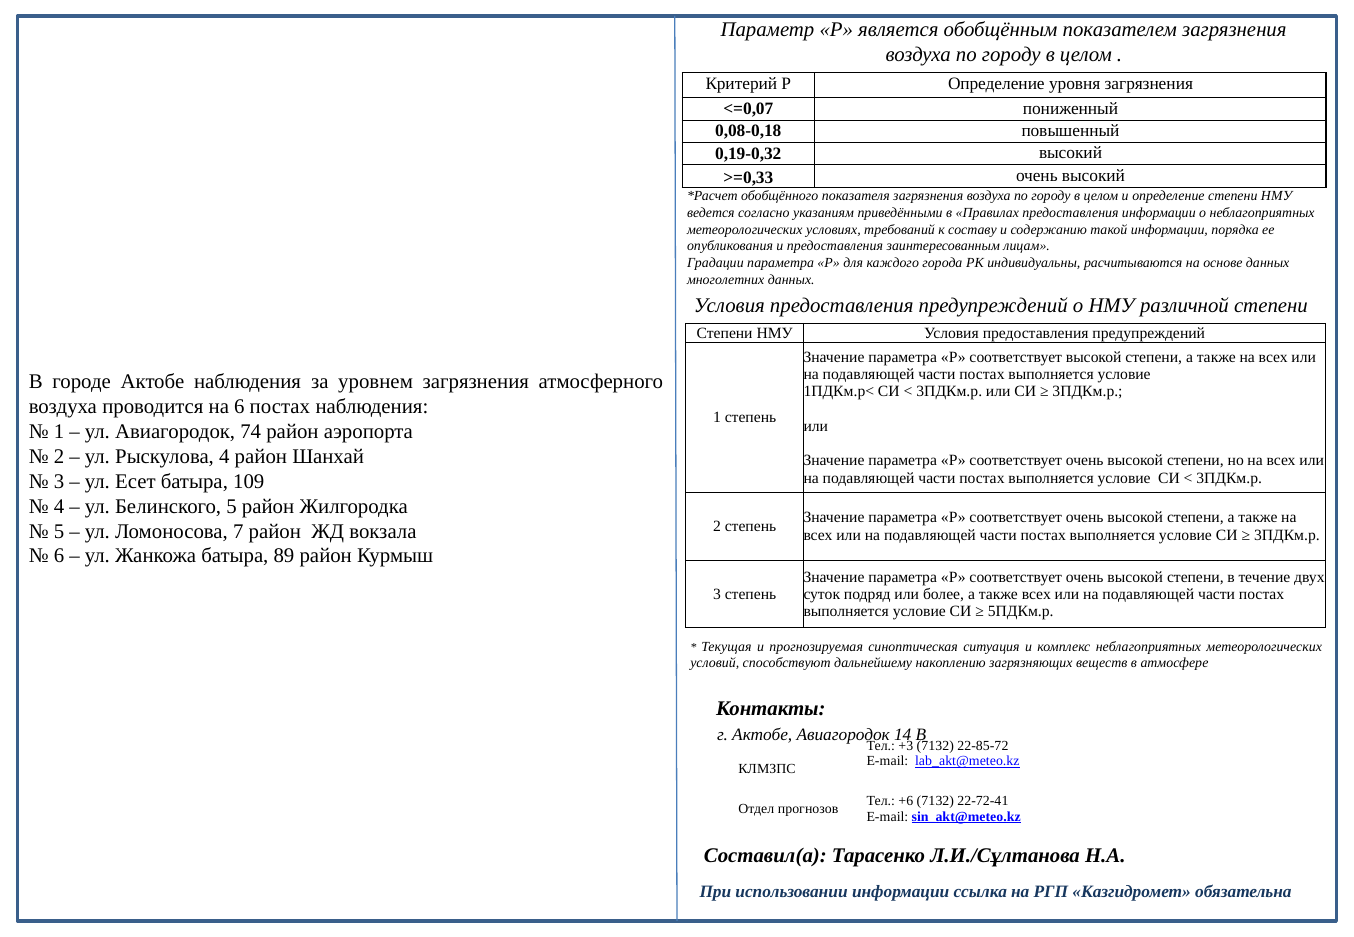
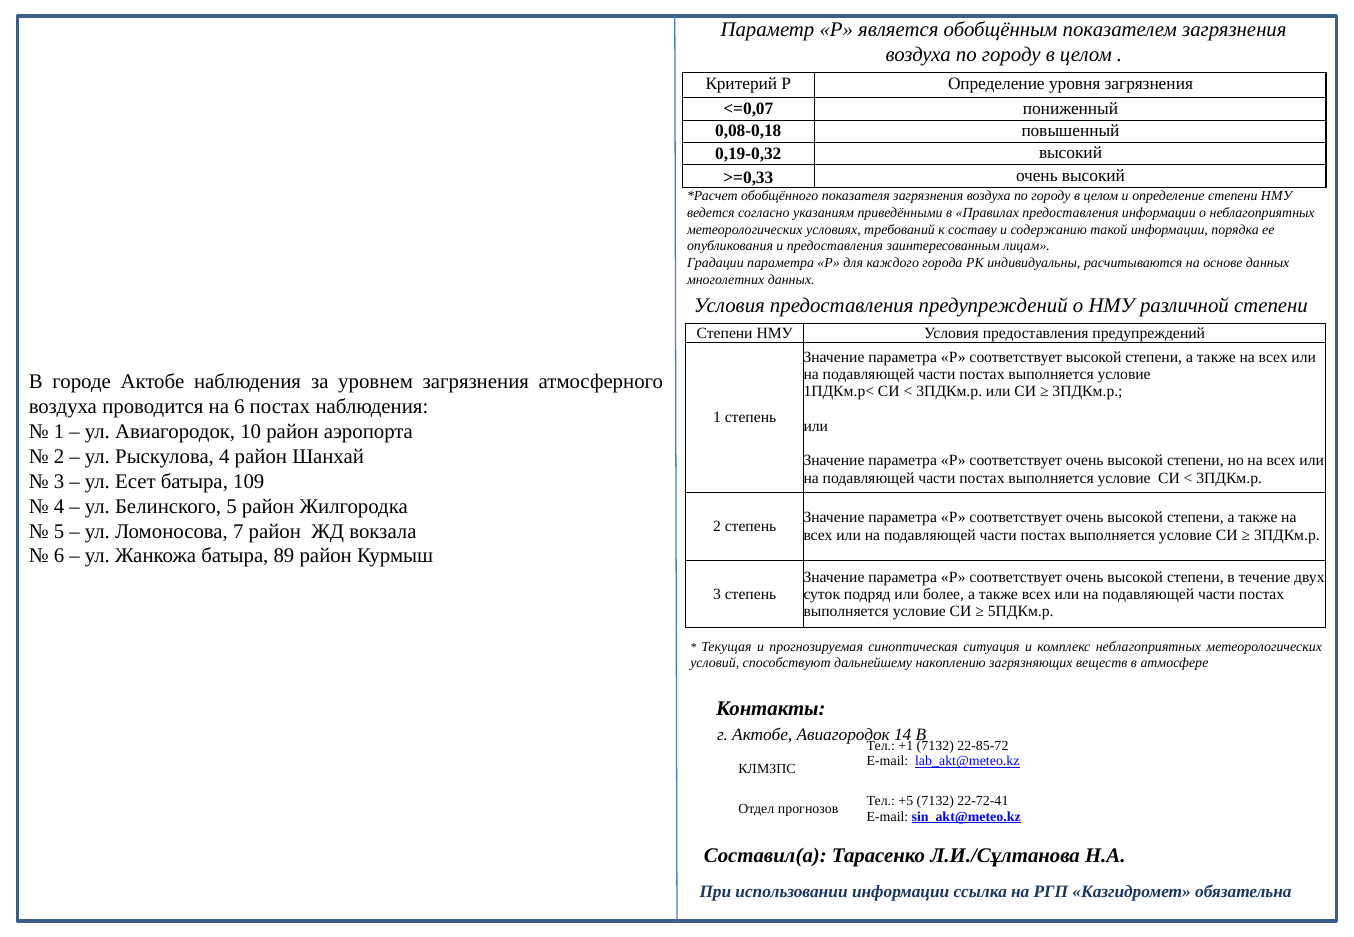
74: 74 -> 10
+3: +3 -> +1
+6: +6 -> +5
